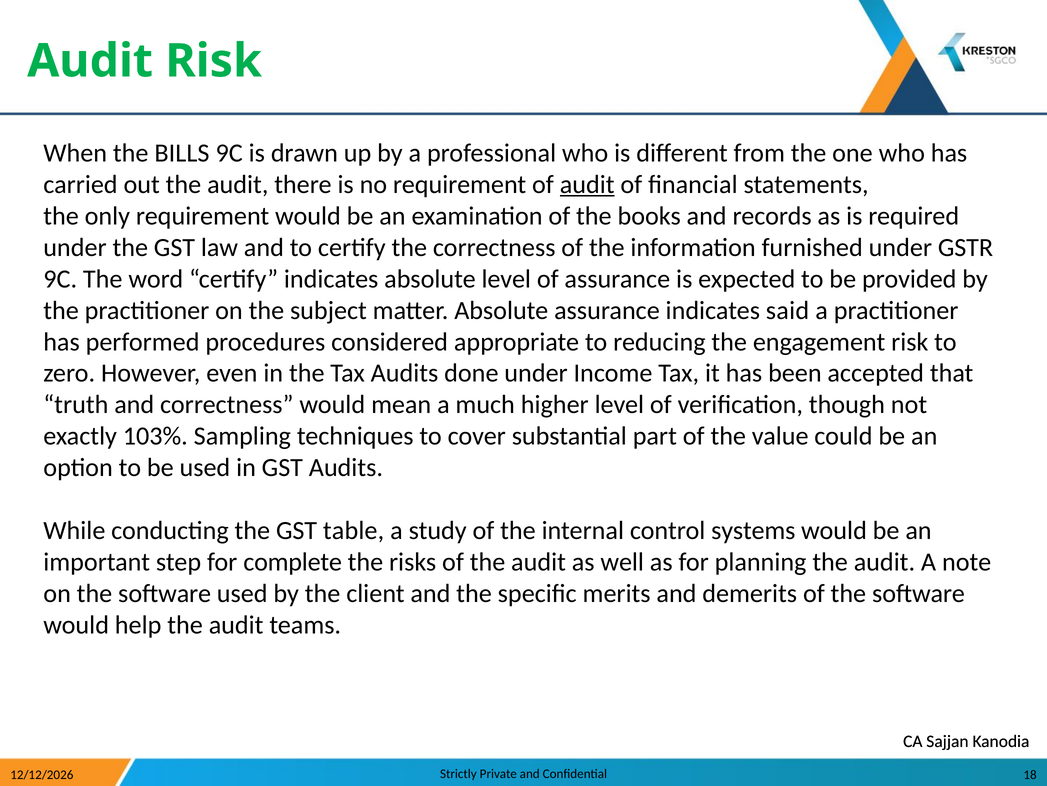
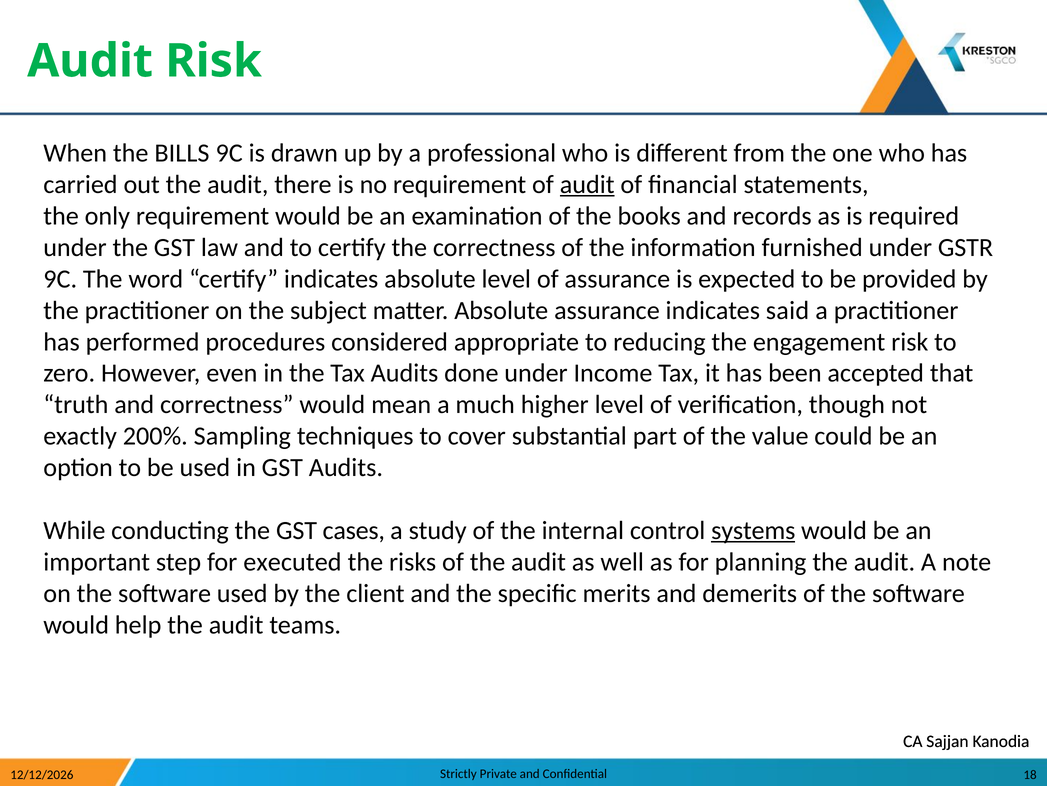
103%: 103% -> 200%
table: table -> cases
systems underline: none -> present
complete: complete -> executed
